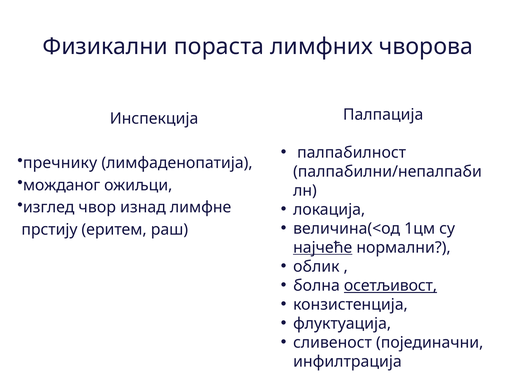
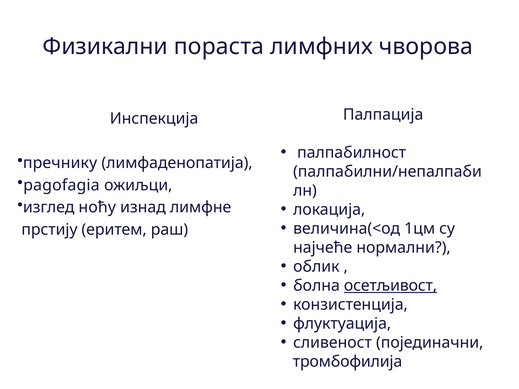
можданог: можданог -> pagofagia
чвор: чвор -> ноћу
најчеће underline: present -> none
инфилтрација: инфилтрација -> тромбофилија
